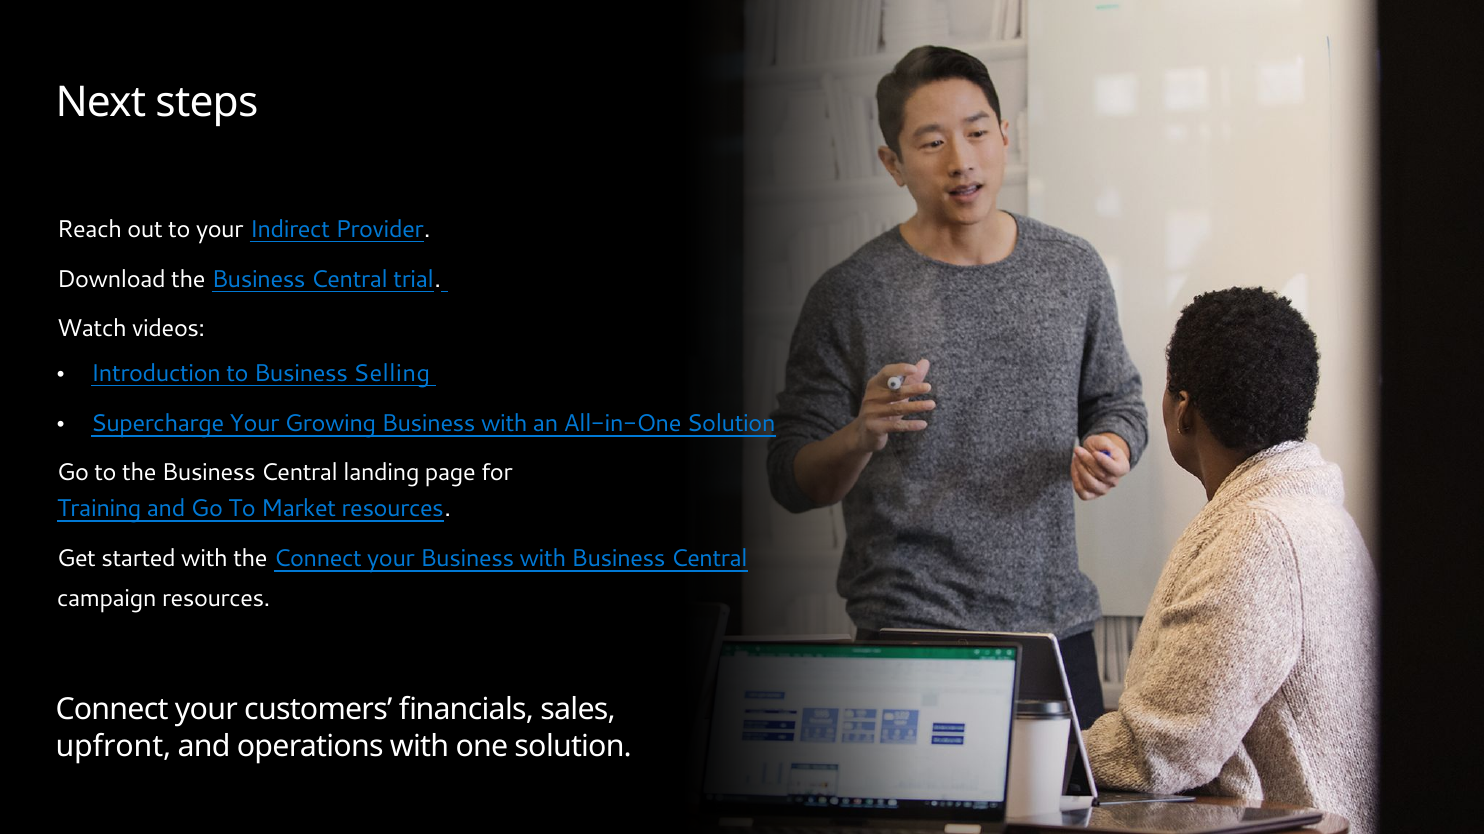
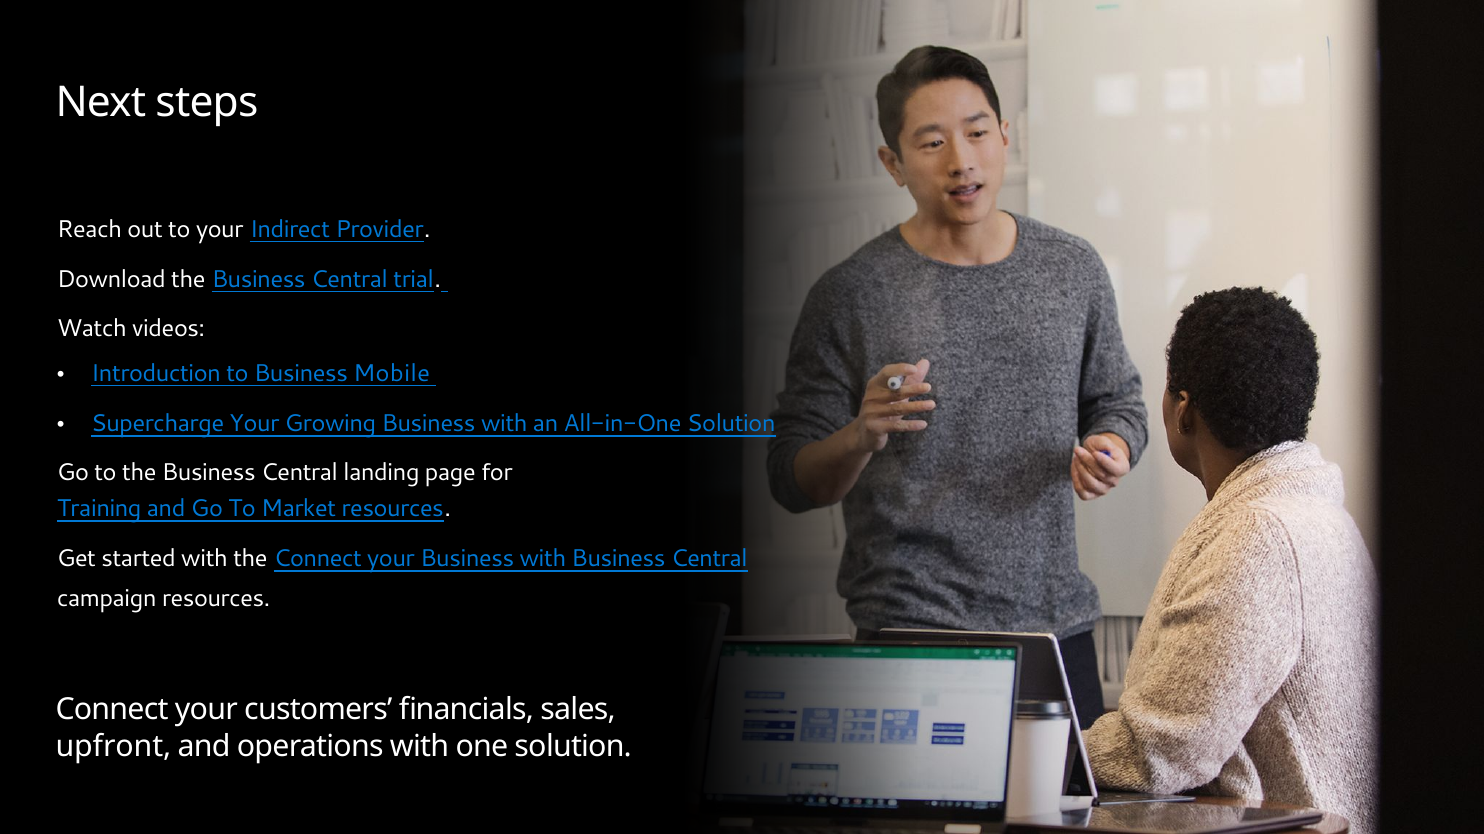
Selling: Selling -> Mobile
